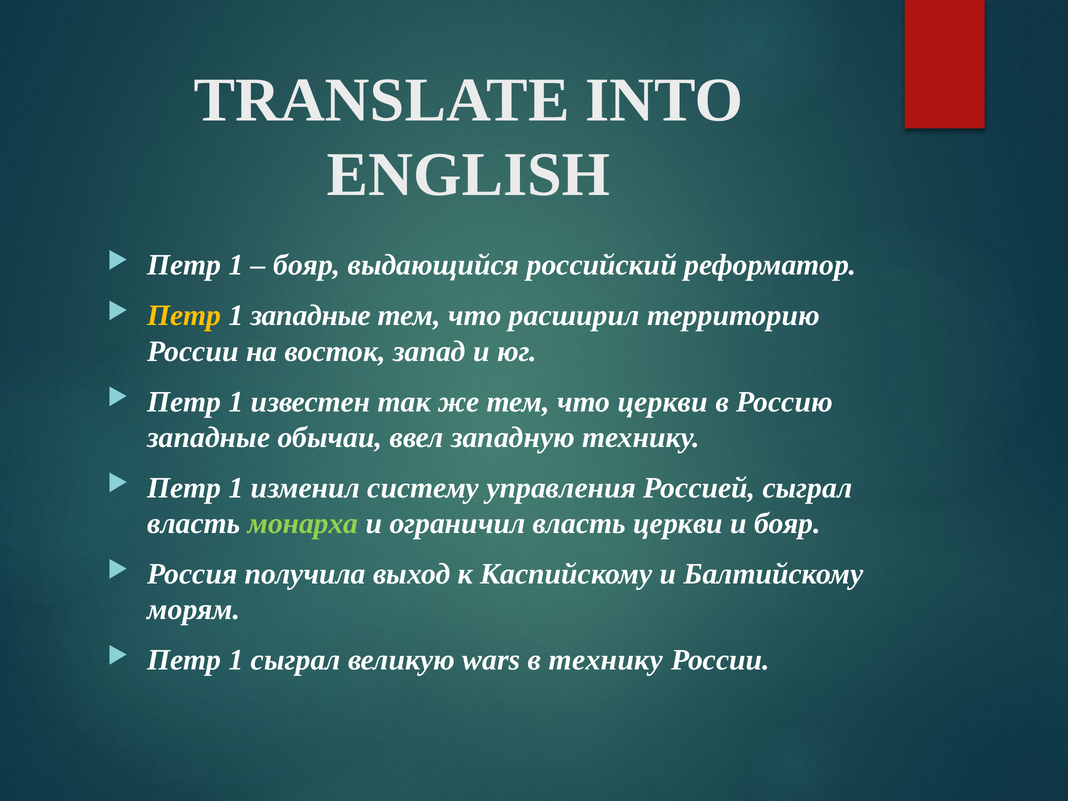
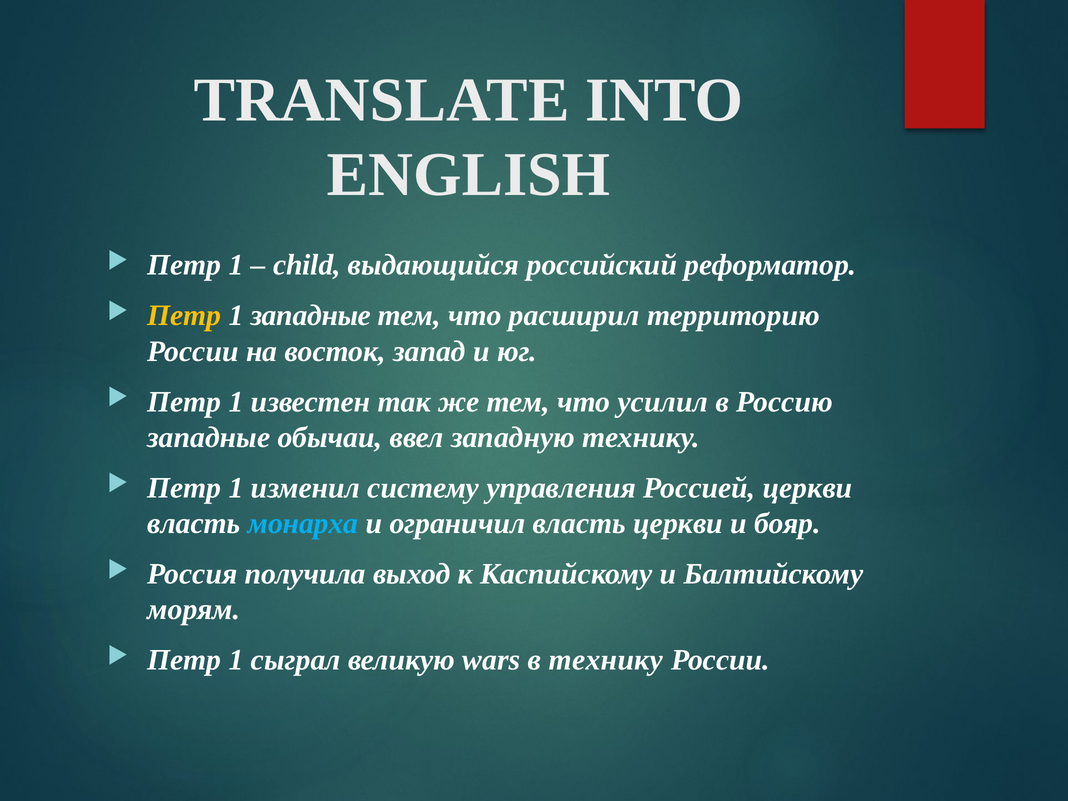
бояр at (307, 265): бояр -> child
что церкви: церкви -> усилил
Россией сыграл: сыграл -> церкви
монарха colour: light green -> light blue
